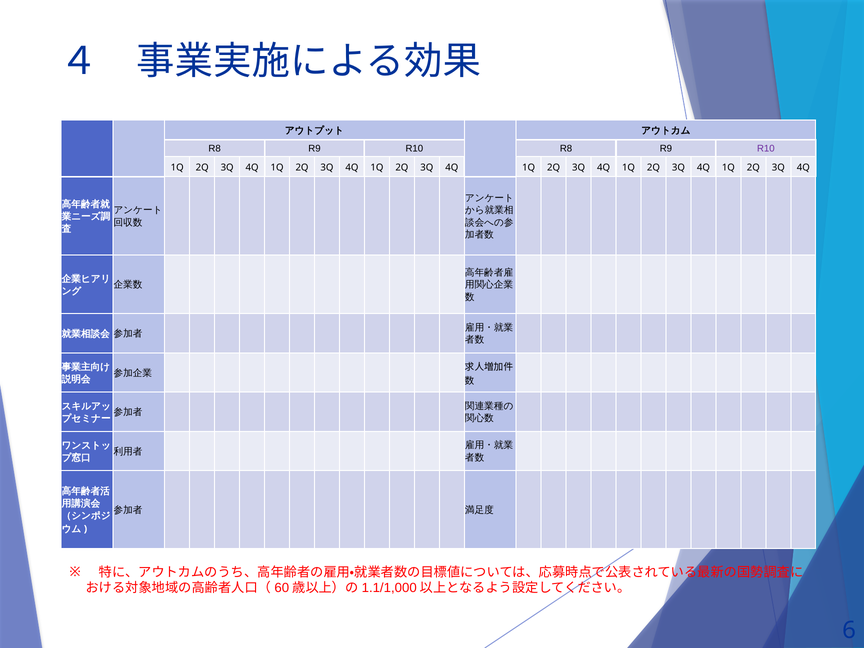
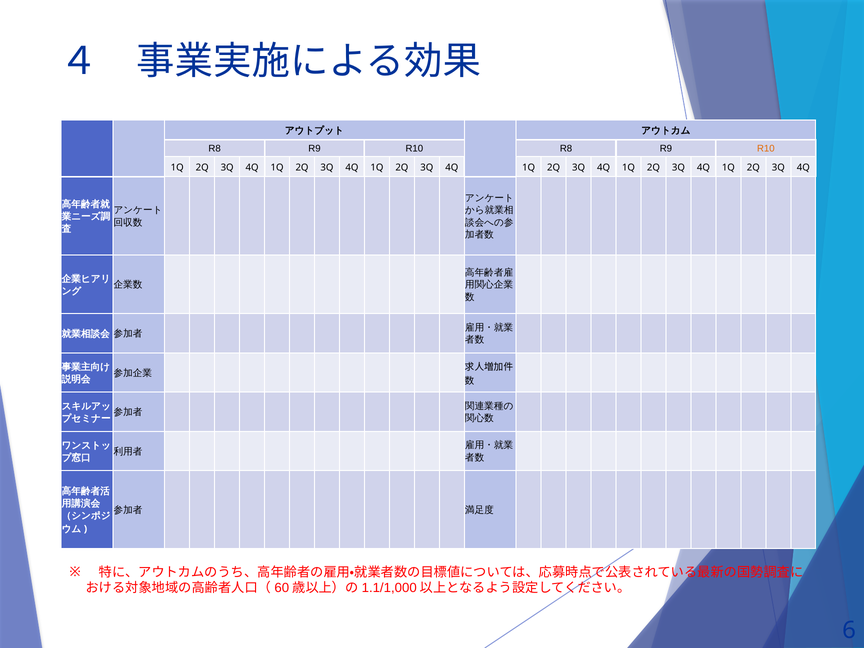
R10 at (766, 149) colour: purple -> orange
